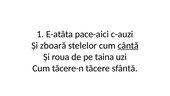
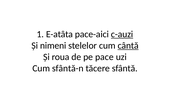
c-auzi underline: none -> present
zboară: zboară -> nimeni
taina: taina -> pace
tăcere-n: tăcere-n -> sfântă-n
